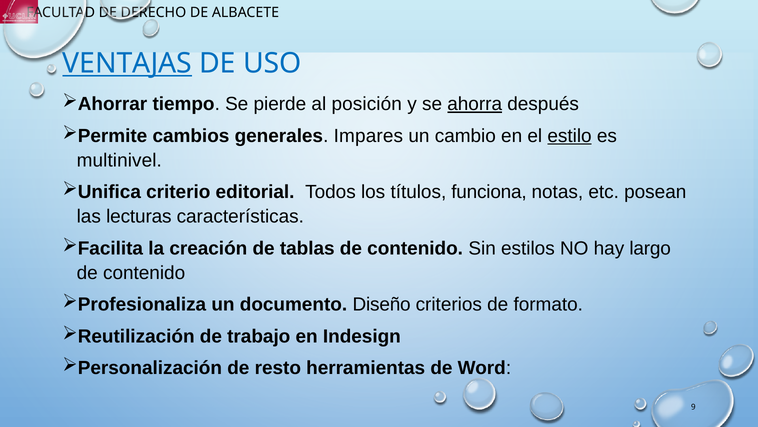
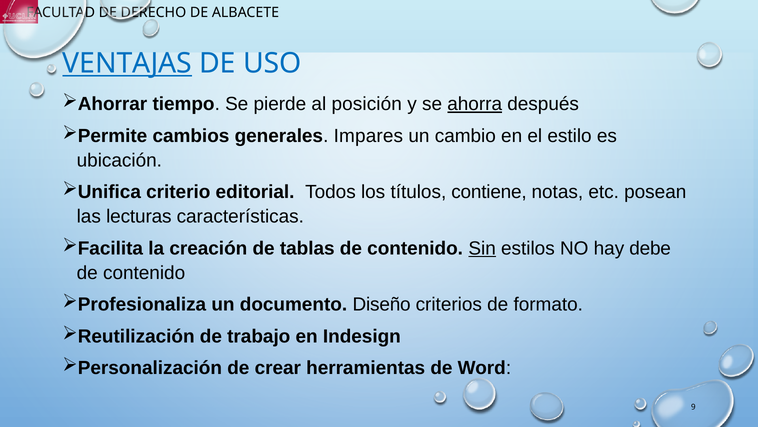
estilo underline: present -> none
multinivel: multinivel -> ubicación
funciona: funciona -> contiene
Sin underline: none -> present
largo: largo -> debe
resto: resto -> crear
